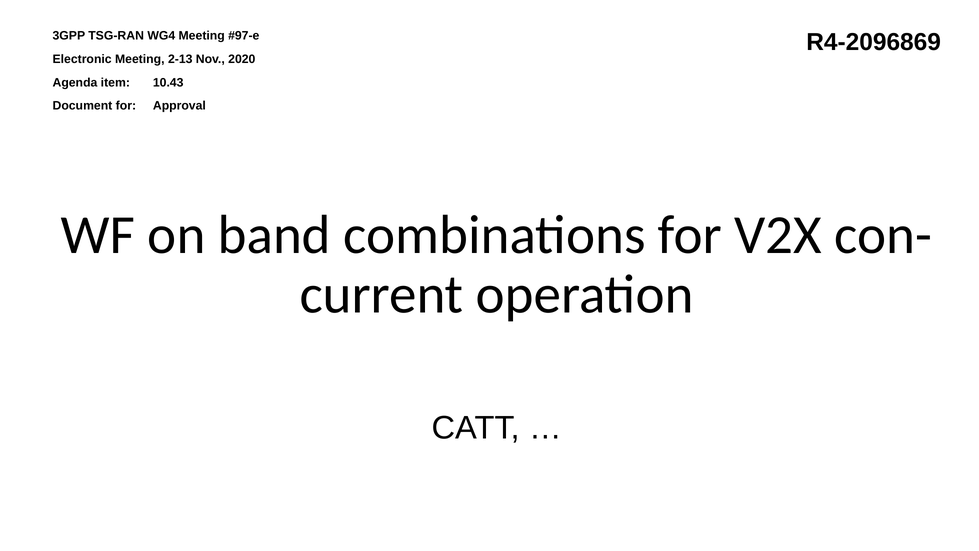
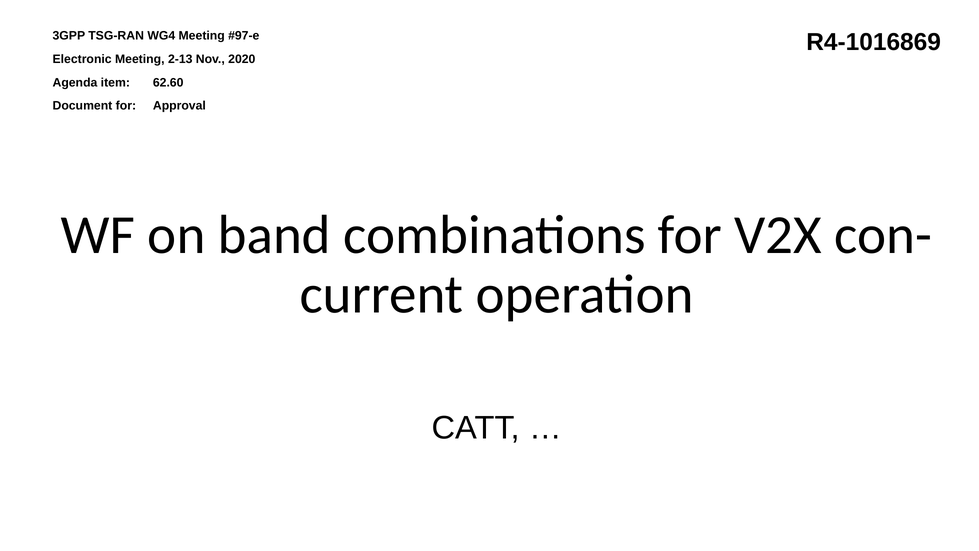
R4-2096869: R4-2096869 -> R4-1016869
10.43: 10.43 -> 62.60
